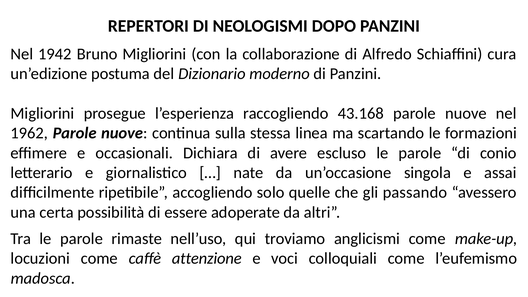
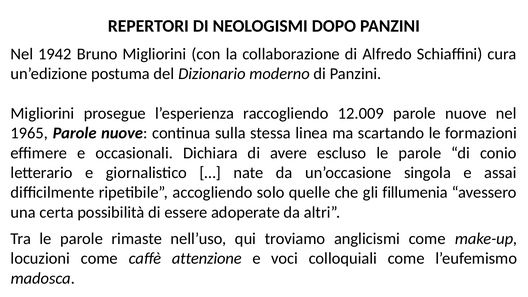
43.168: 43.168 -> 12.009
1962: 1962 -> 1965
passando: passando -> fillumenia
